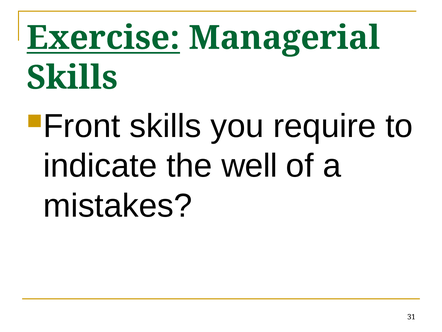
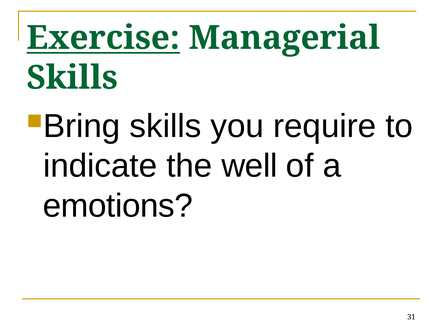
Front: Front -> Bring
mistakes: mistakes -> emotions
